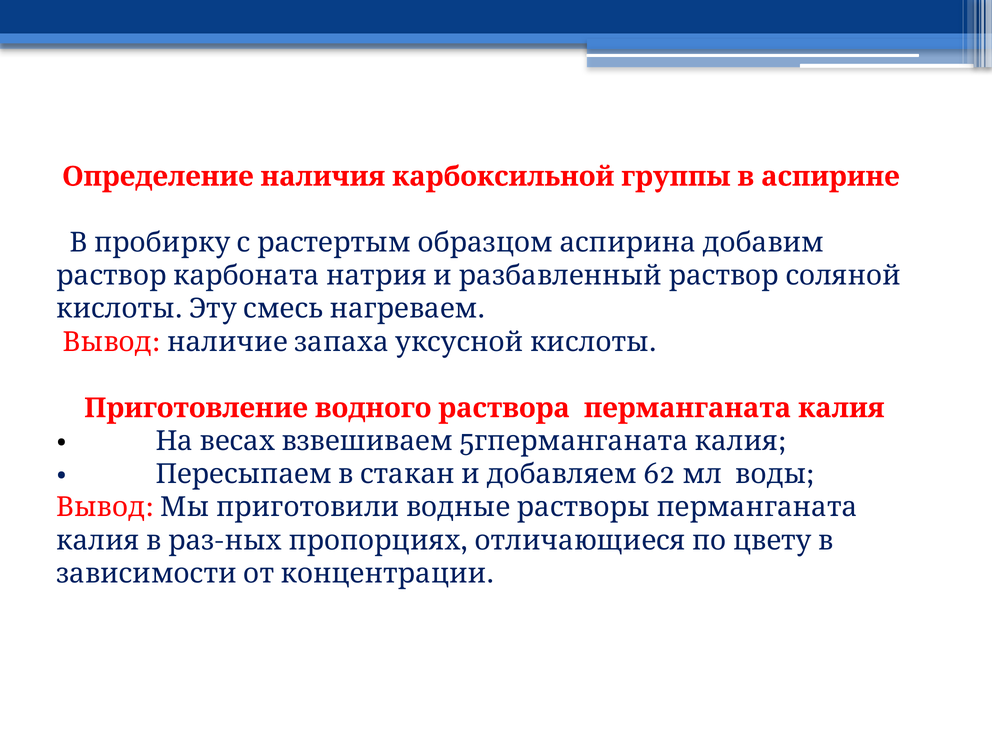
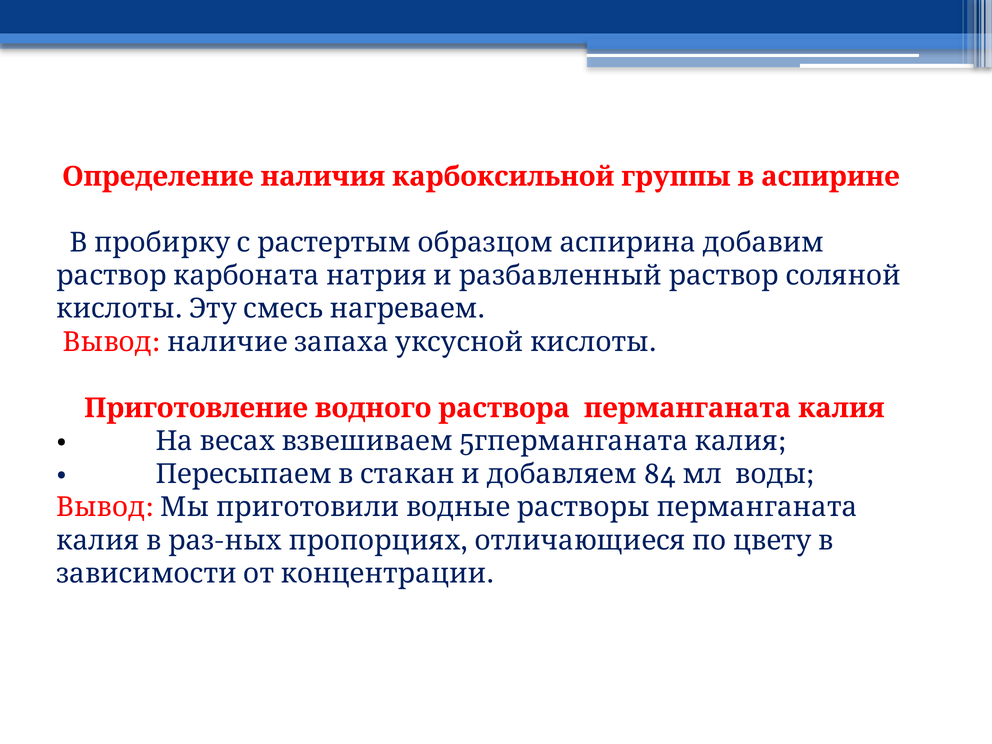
62: 62 -> 84
